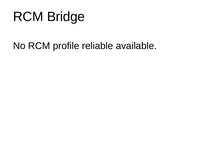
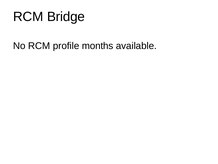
reliable: reliable -> months
